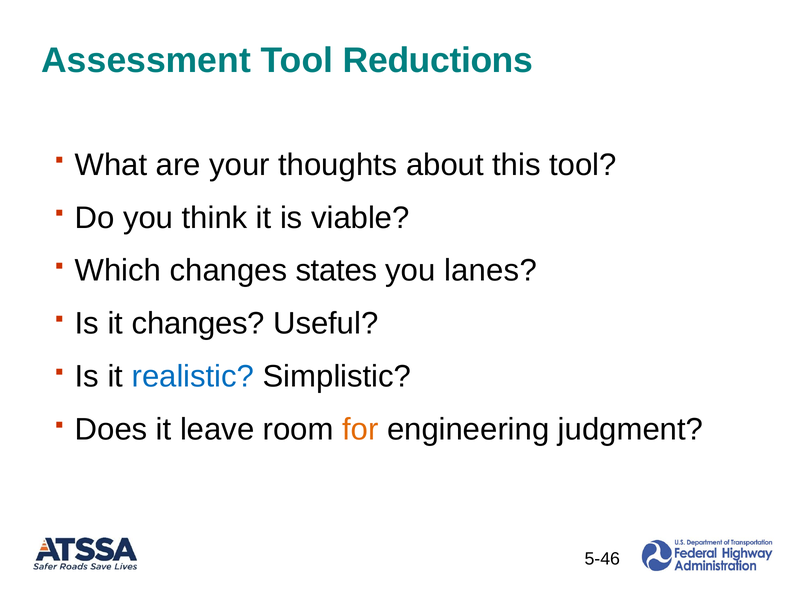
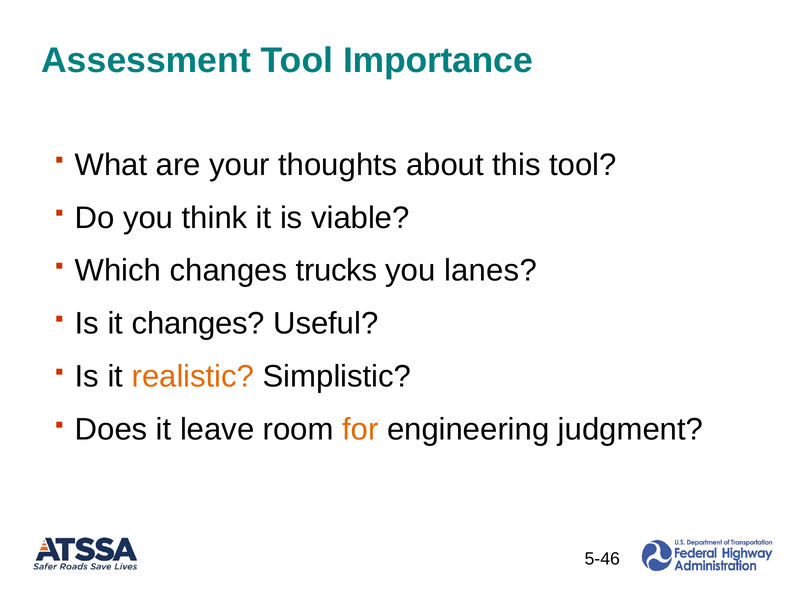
Reductions: Reductions -> Importance
states: states -> trucks
realistic colour: blue -> orange
